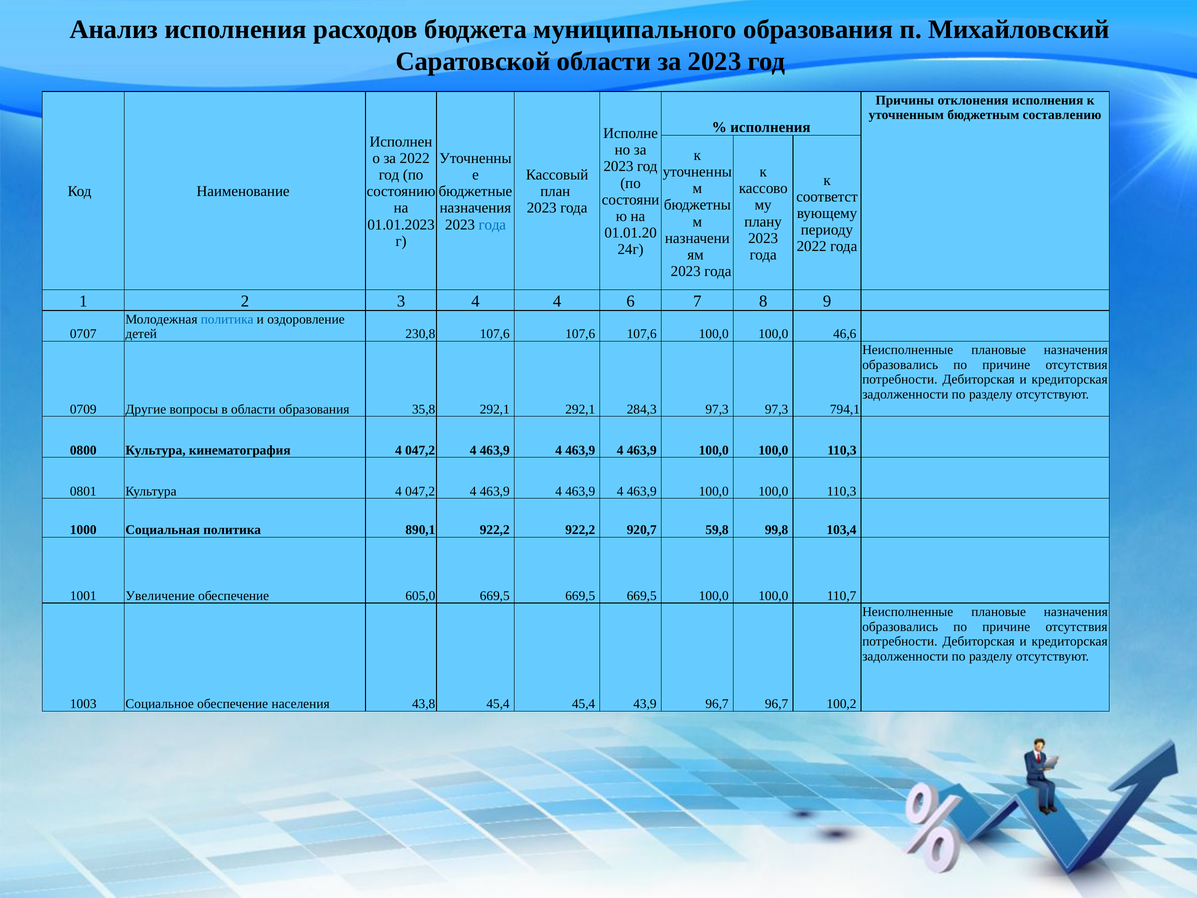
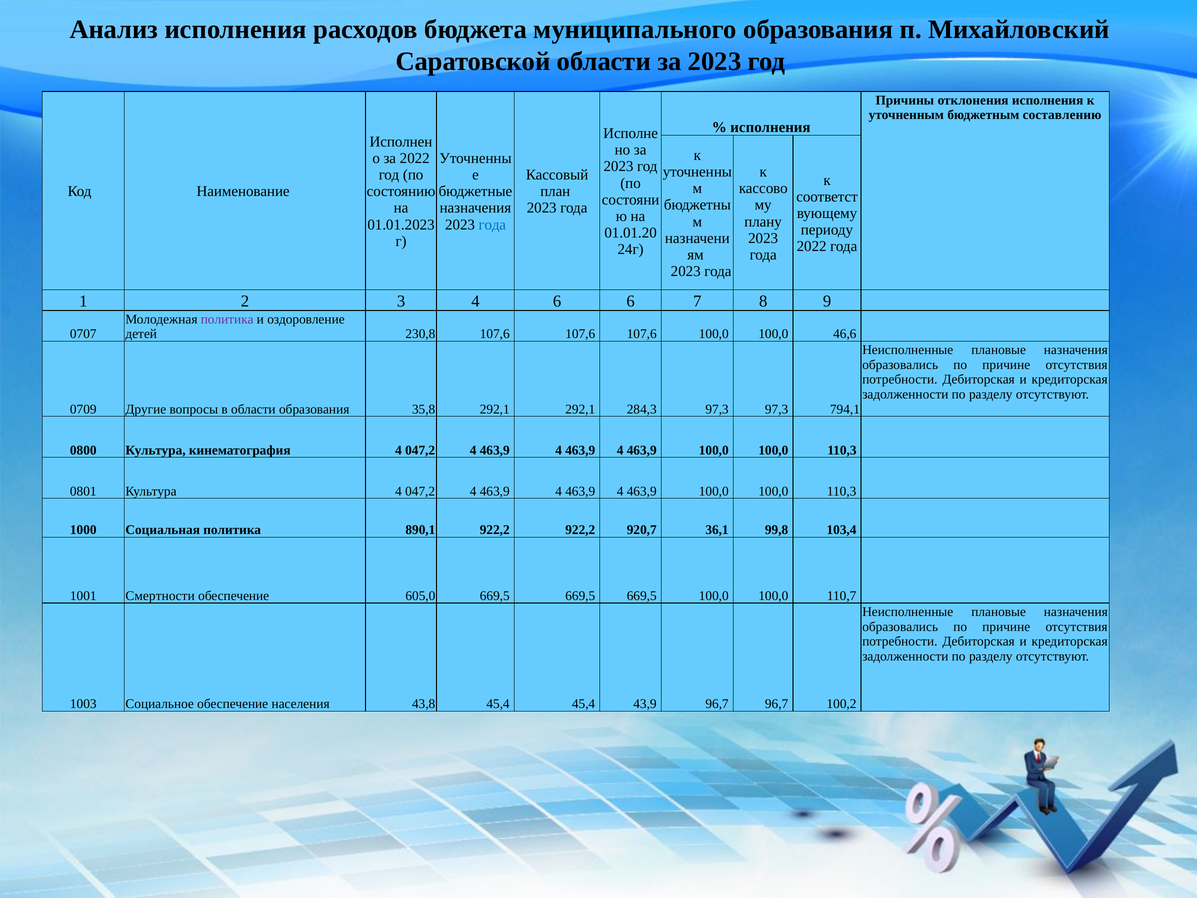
4 4: 4 -> 6
политика at (227, 319) colour: blue -> purple
59,8: 59,8 -> 36,1
Увеличение: Увеличение -> Смертности
